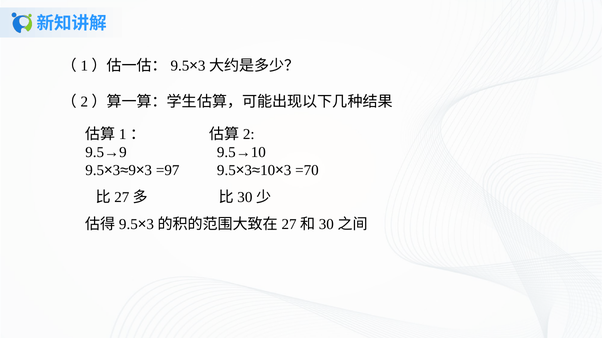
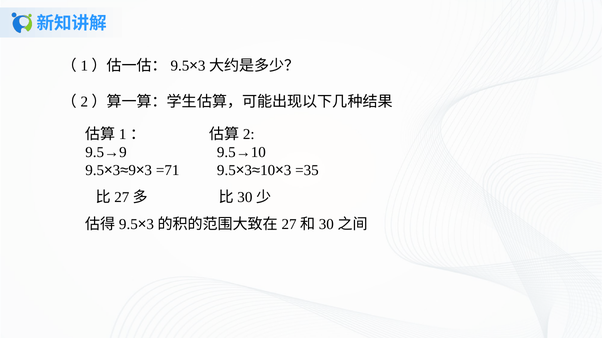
=97: =97 -> =71
=70: =70 -> =35
